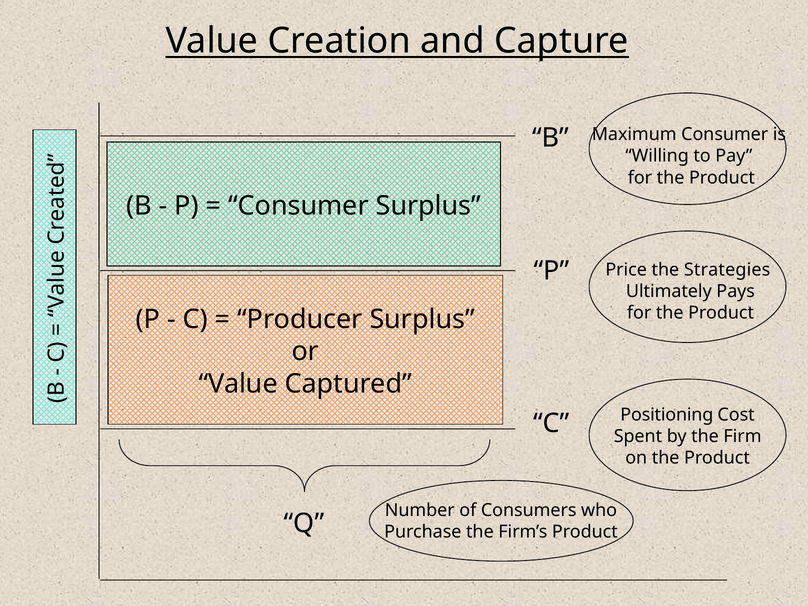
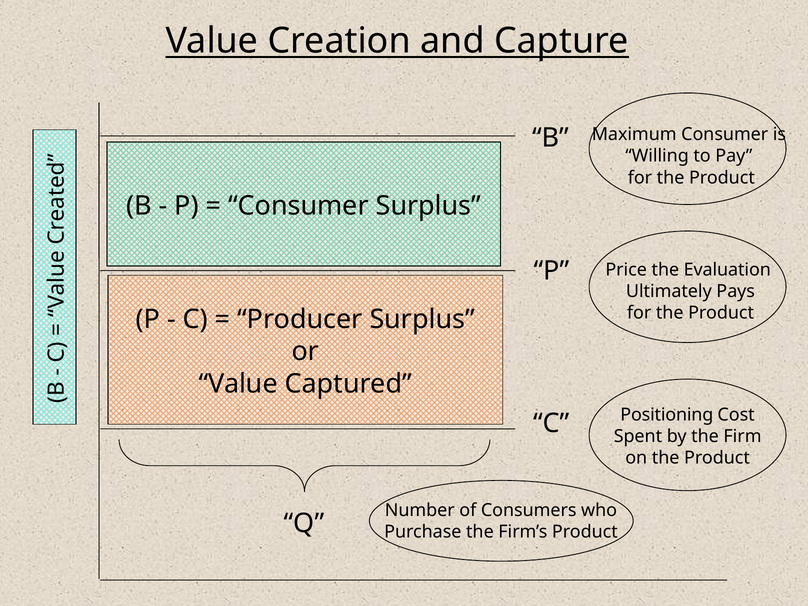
Strategies: Strategies -> Evaluation
